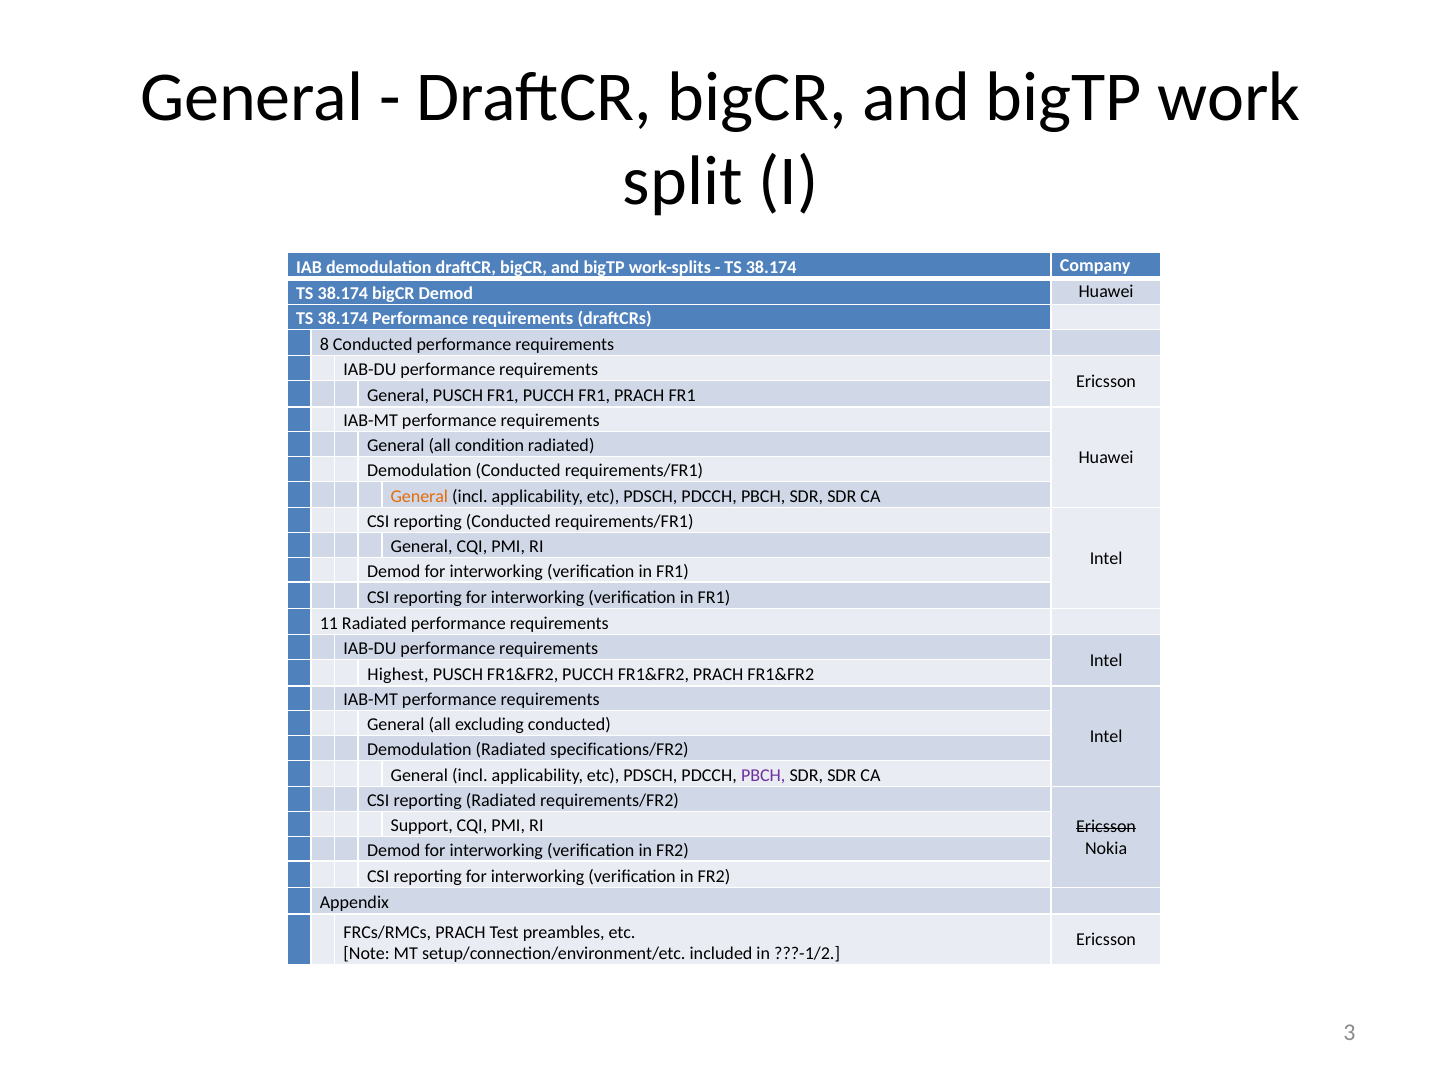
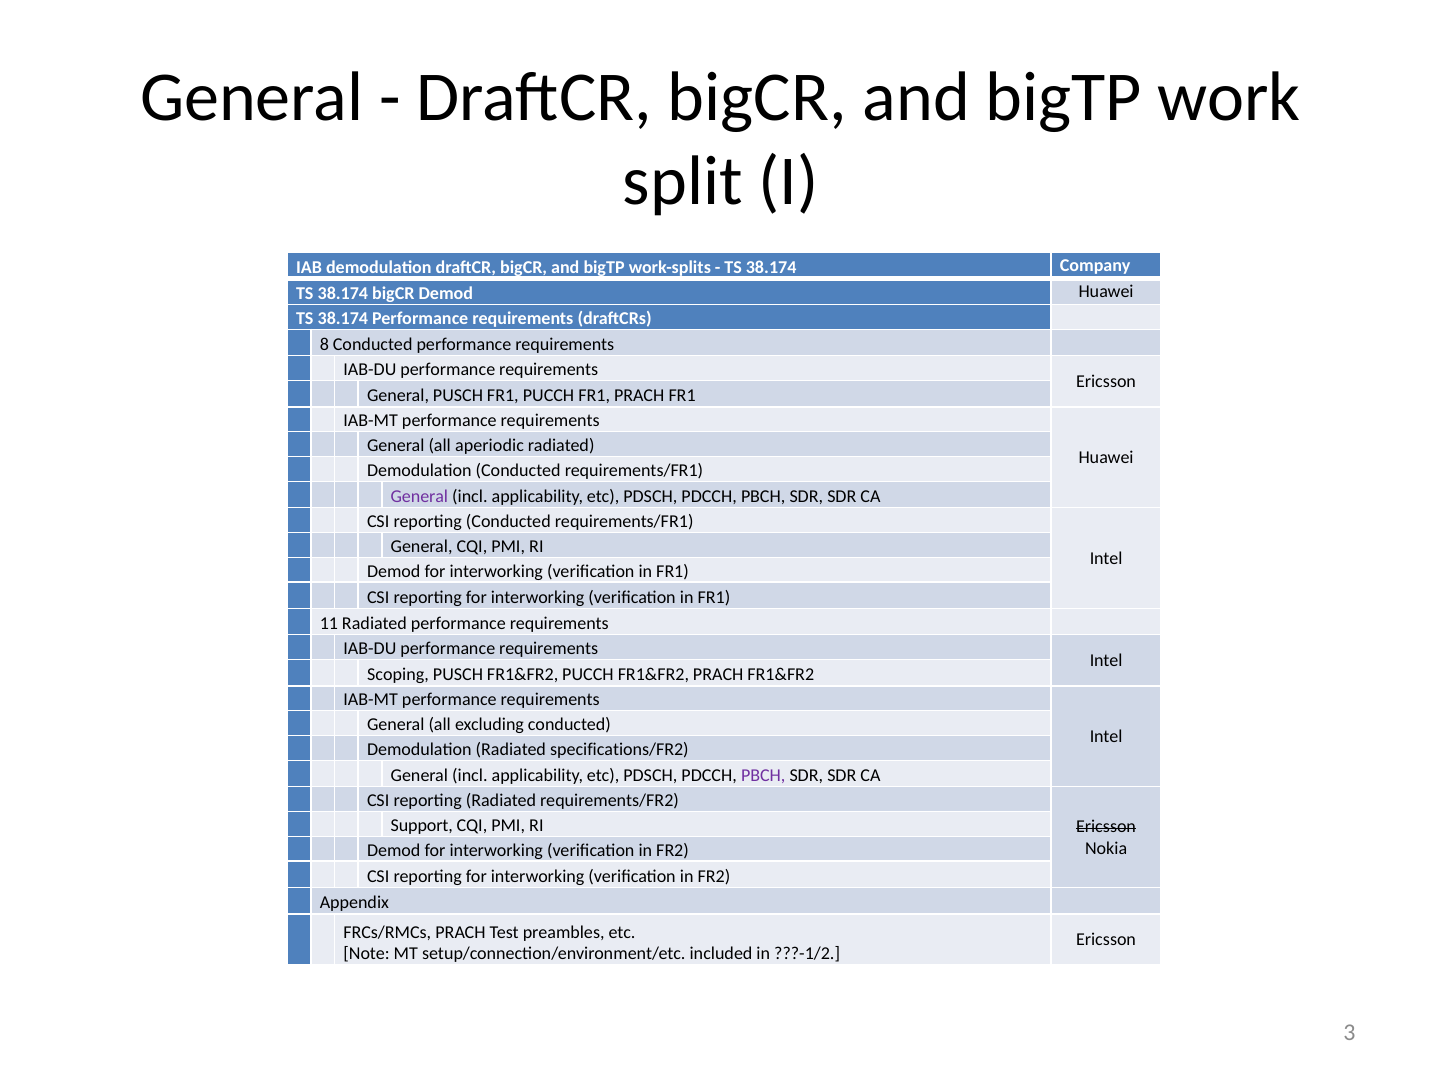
condition: condition -> aperiodic
General at (419, 497) colour: orange -> purple
Highest: Highest -> Scoping
